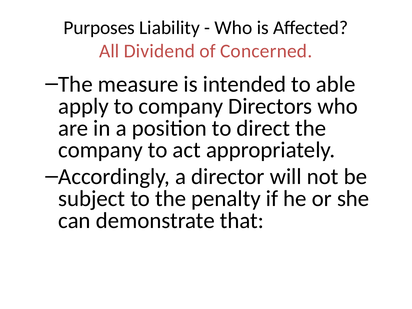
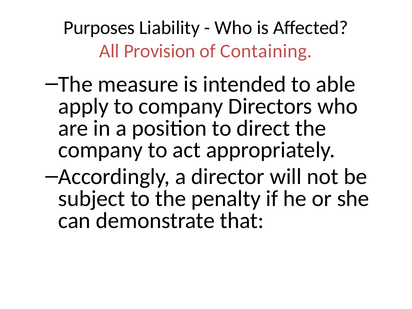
Dividend: Dividend -> Provision
Concerned: Concerned -> Containing
